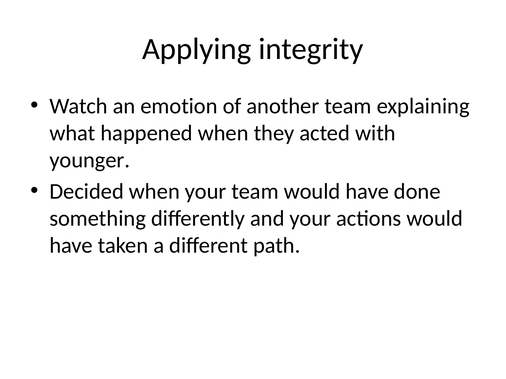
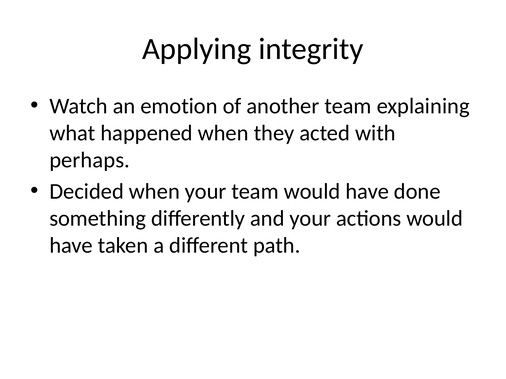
younger: younger -> perhaps
